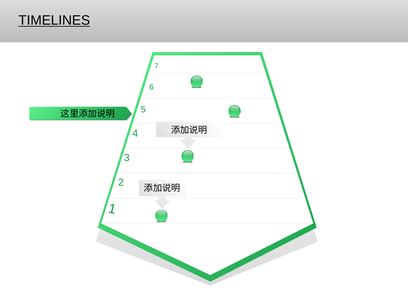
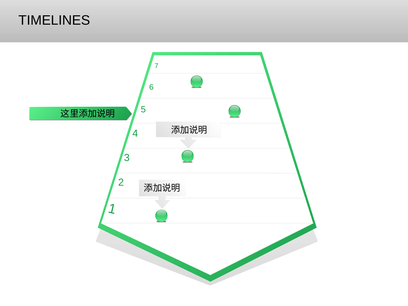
TIMELINES underline: present -> none
